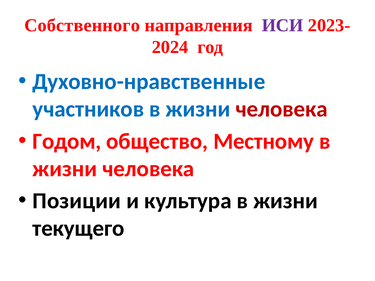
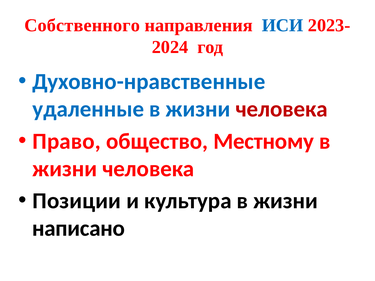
ИСИ colour: purple -> blue
участников: участников -> удаленные
Годом: Годом -> Право
текущего: текущего -> написано
